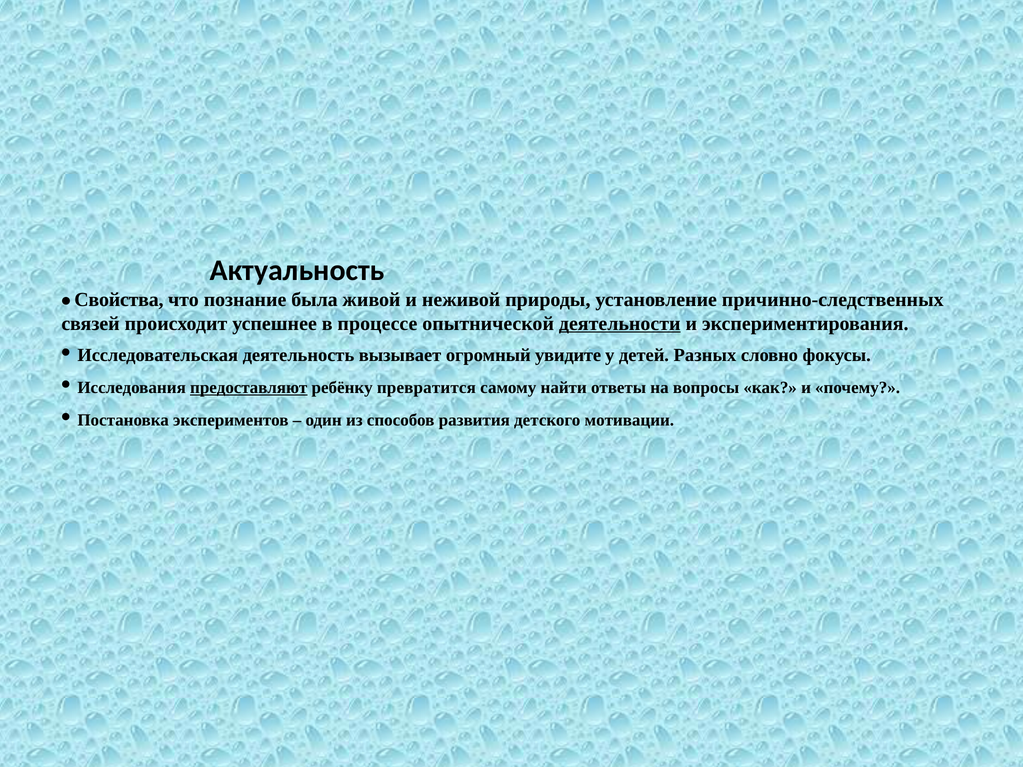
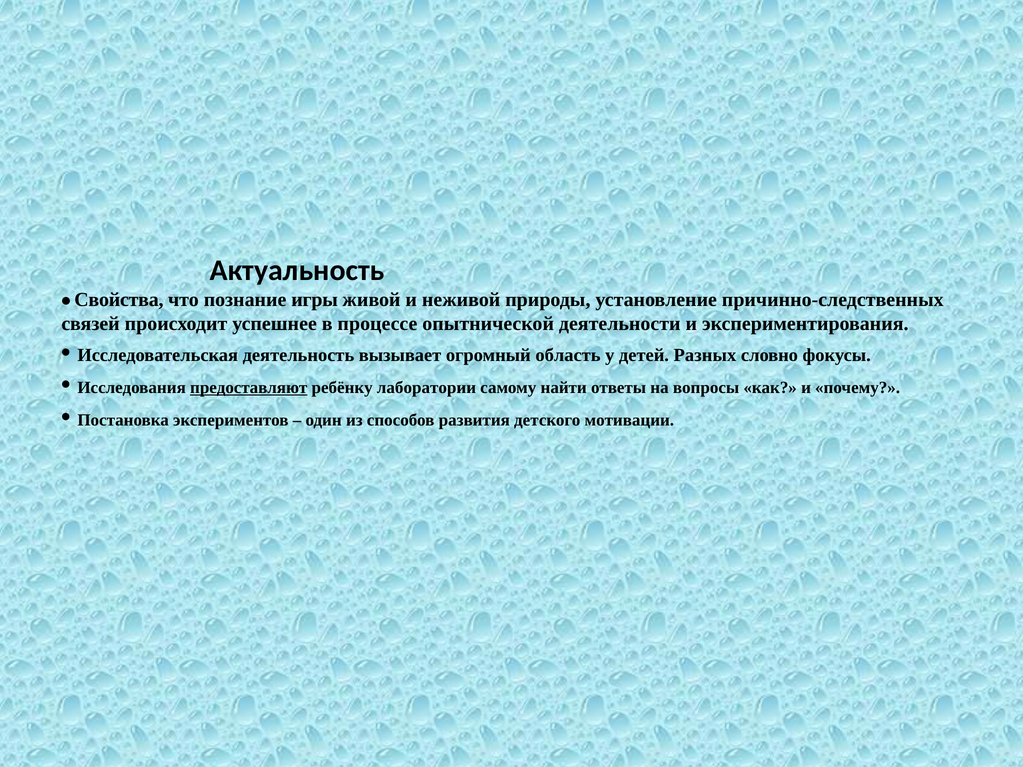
была: была -> игры
деятельности underline: present -> none
увидите: увидите -> область
превратится: превратится -> лаборатории
